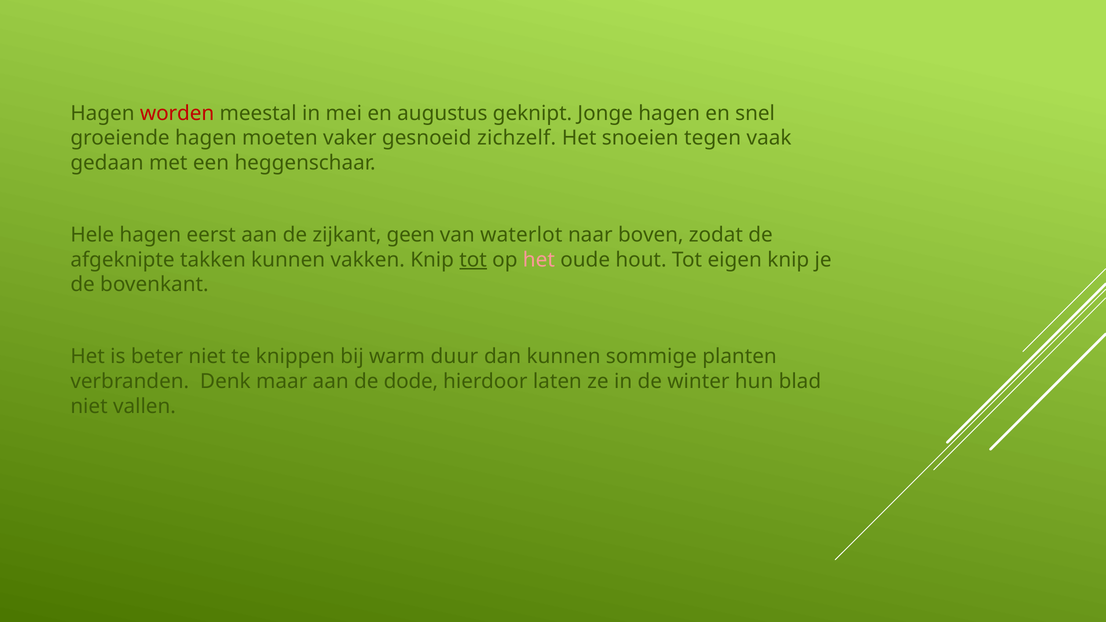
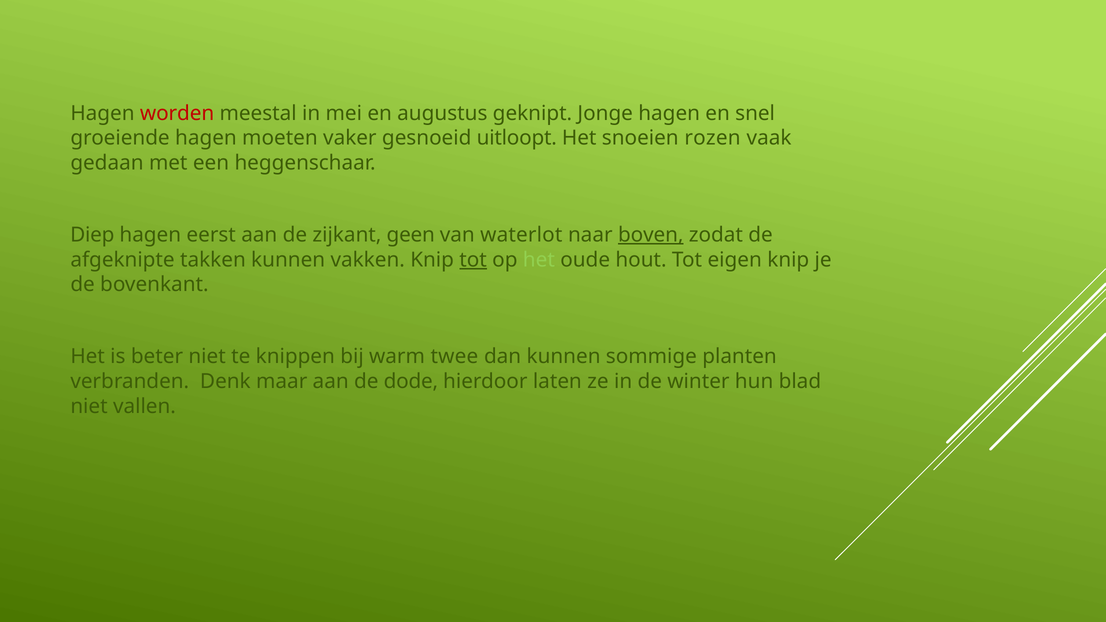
zichzelf: zichzelf -> uitloopt
tegen: tegen -> rozen
Hele: Hele -> Diep
boven underline: none -> present
het at (539, 260) colour: pink -> light green
duur: duur -> twee
